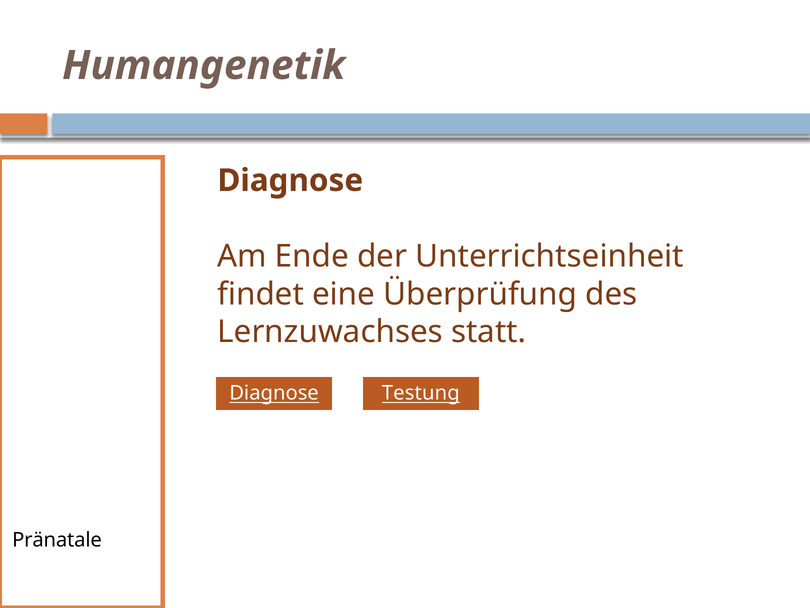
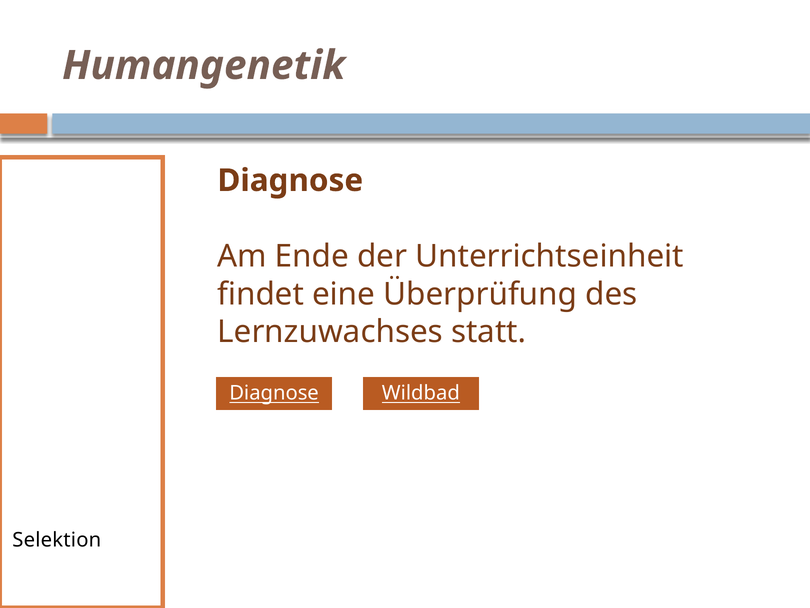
Diagnose Testung: Testung -> Wildbad
Pränatale: Pränatale -> Selektion
